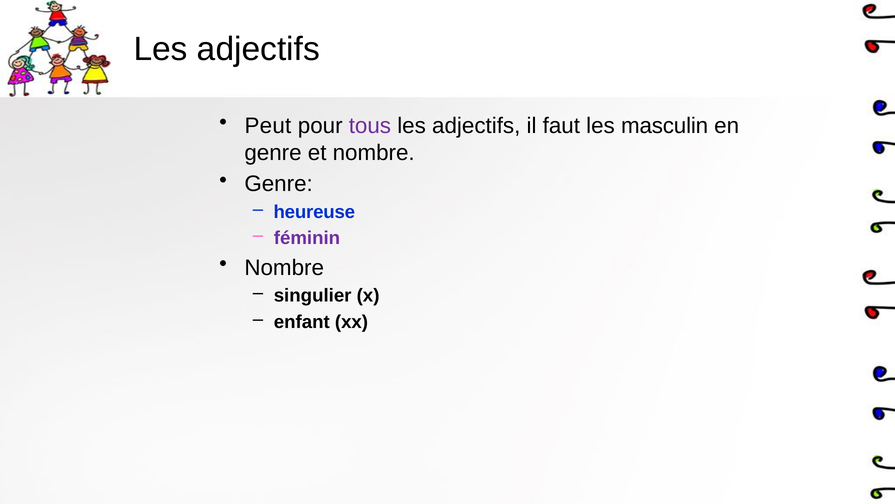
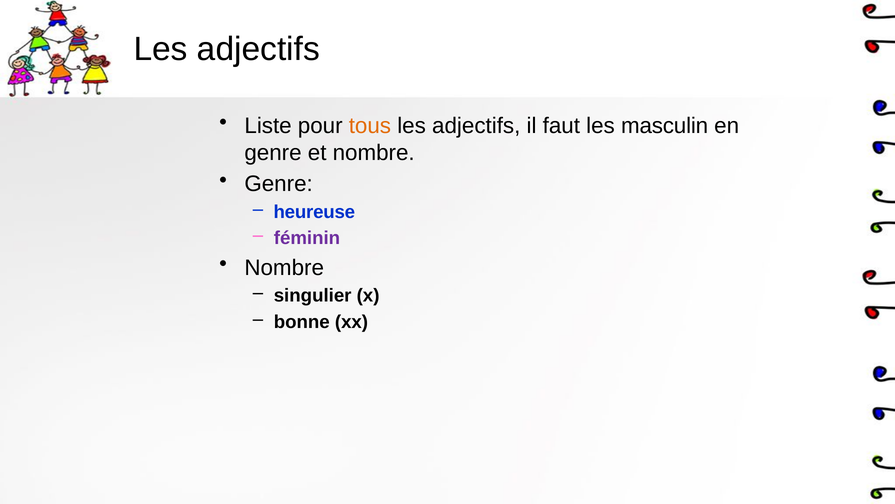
Peut: Peut -> Liste
tous colour: purple -> orange
enfant: enfant -> bonne
